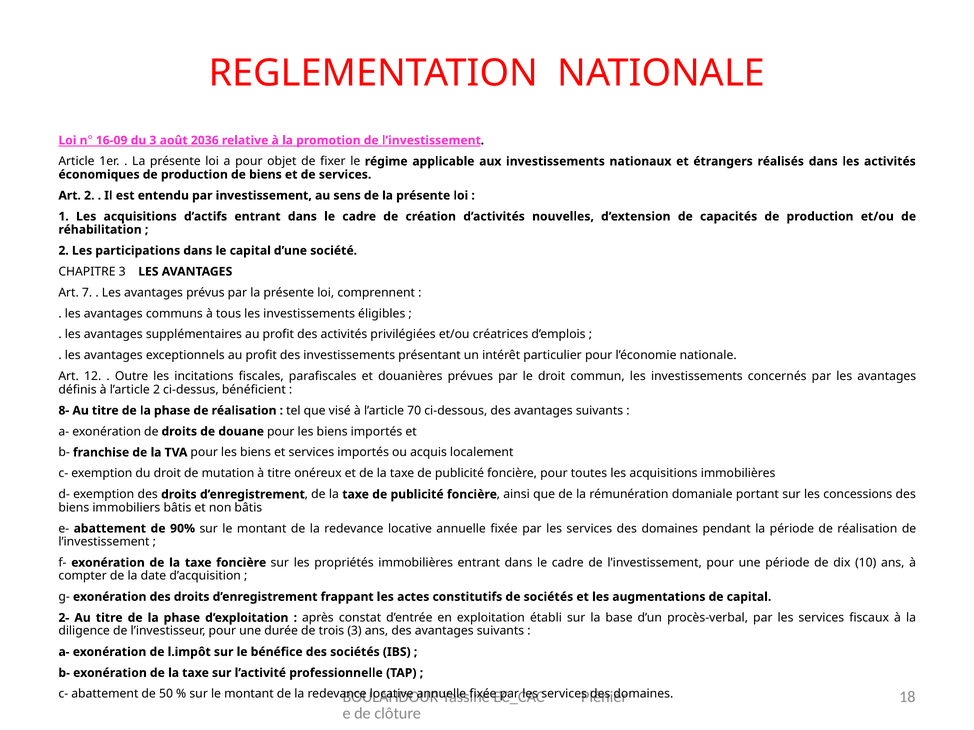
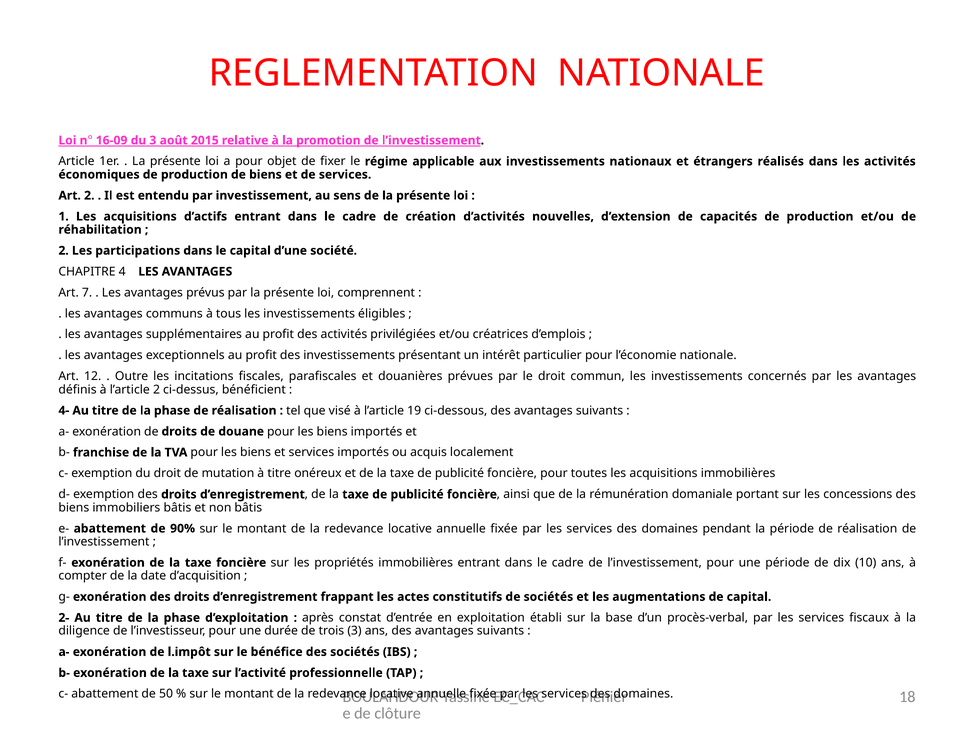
2036: 2036 -> 2015
CHAPITRE 3: 3 -> 4
8-: 8- -> 4-
70: 70 -> 19
